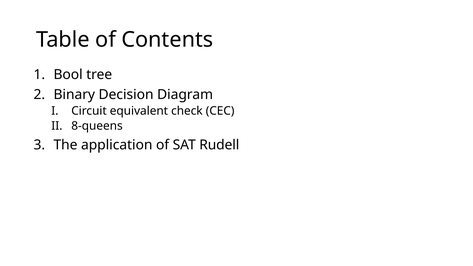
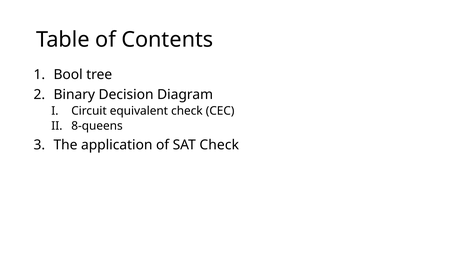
SAT Rudell: Rudell -> Check
